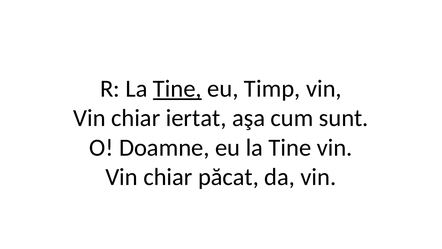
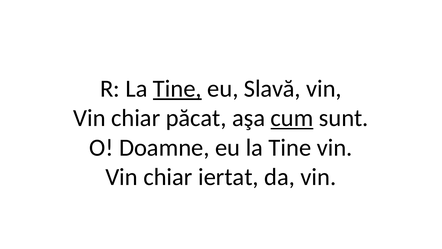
Timp: Timp -> Slavă
iertat: iertat -> păcat
cum underline: none -> present
păcat: păcat -> iertat
